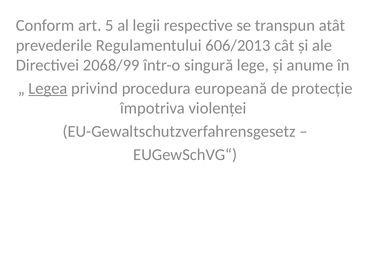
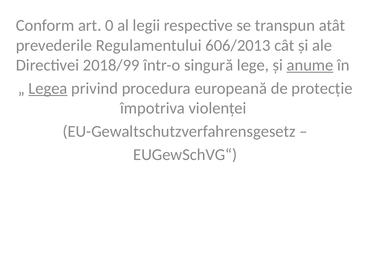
5: 5 -> 0
2068/99: 2068/99 -> 2018/99
anume underline: none -> present
